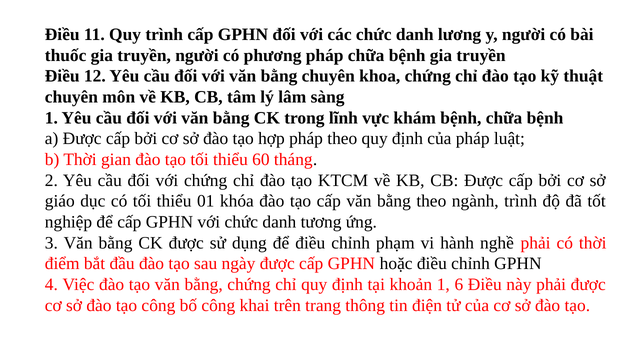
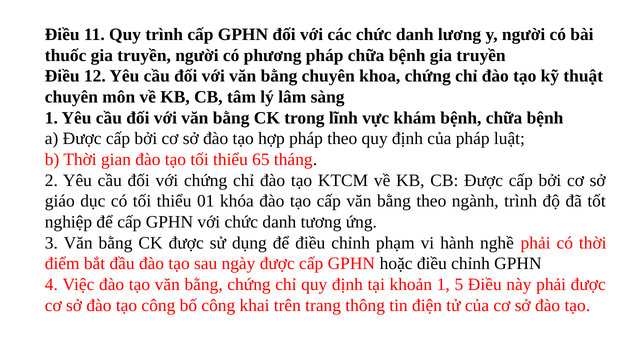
60: 60 -> 65
6: 6 -> 5
